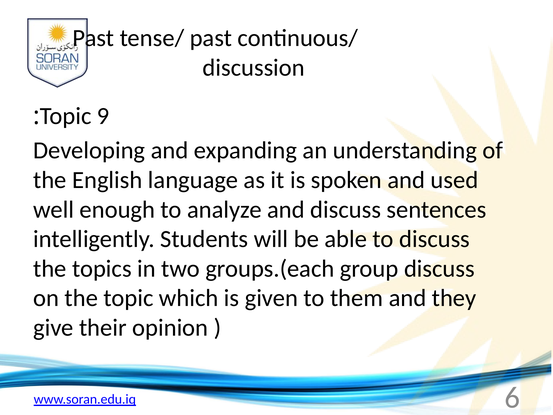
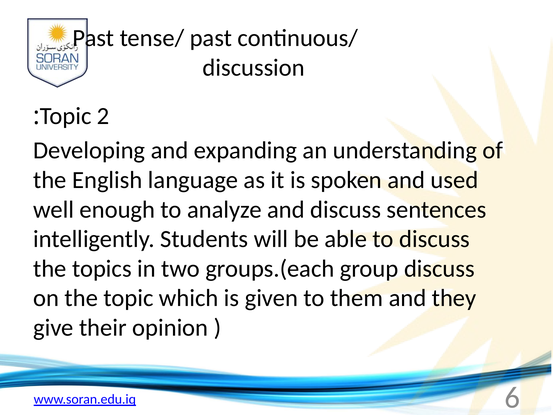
9: 9 -> 2
